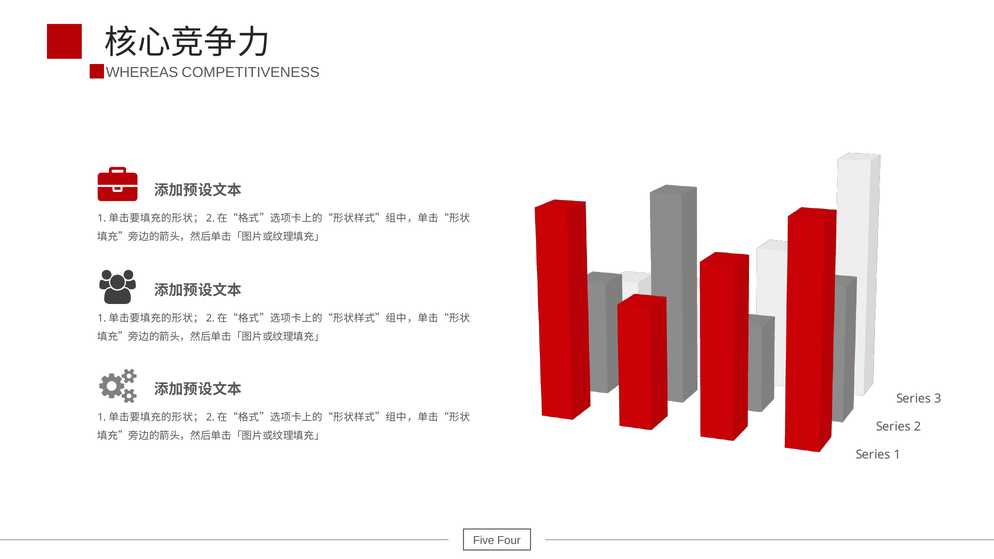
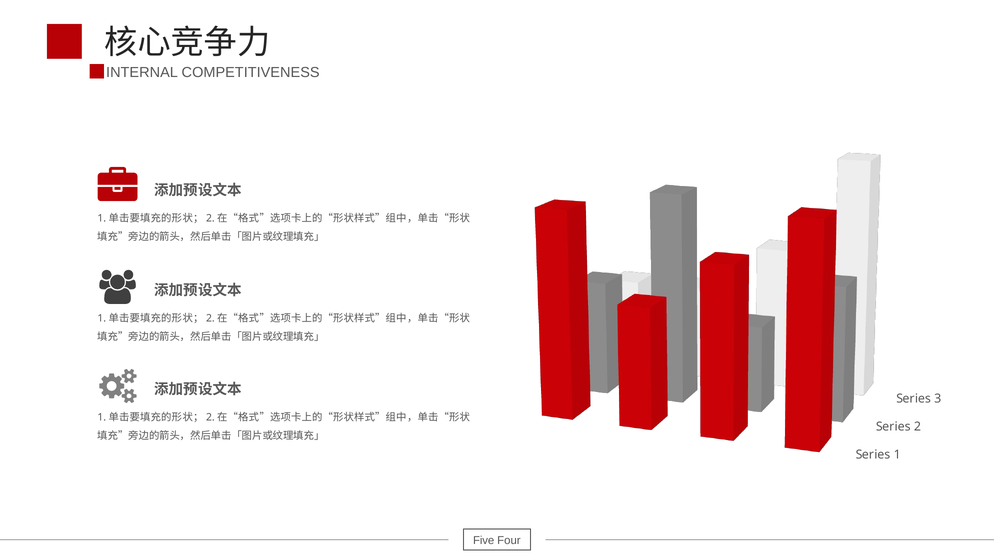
WHEREAS: WHEREAS -> INTERNAL
